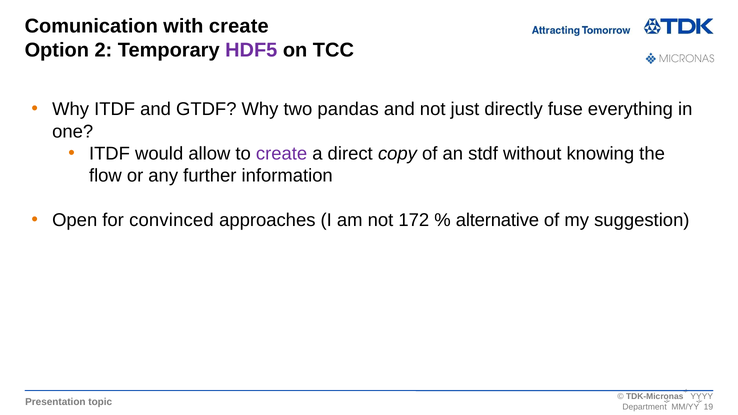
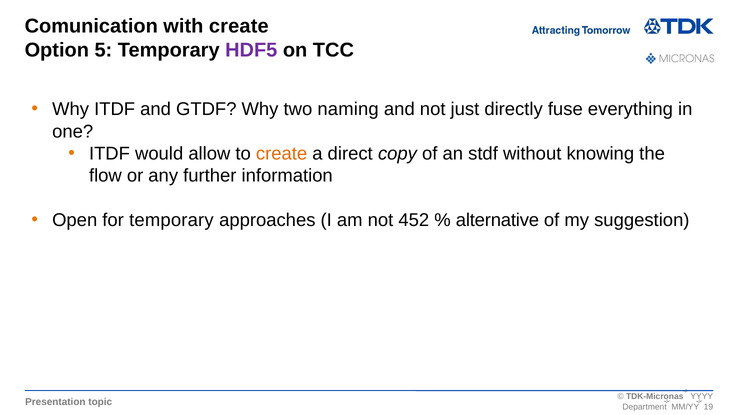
2: 2 -> 5
pandas: pandas -> naming
create at (282, 154) colour: purple -> orange
for convinced: convinced -> temporary
172: 172 -> 452
